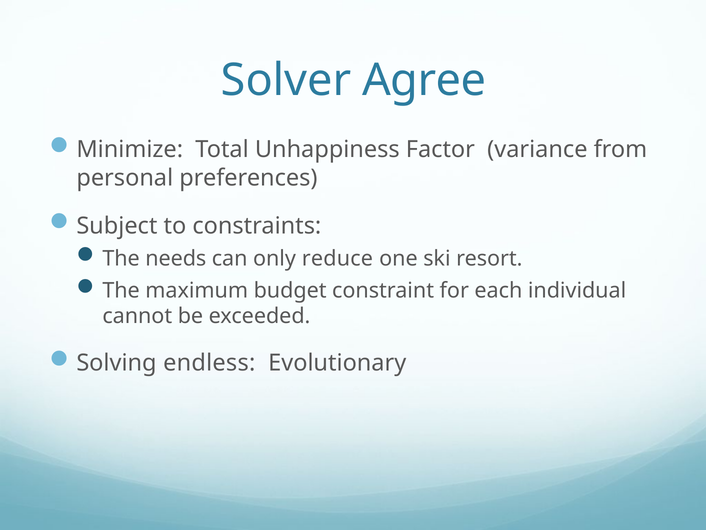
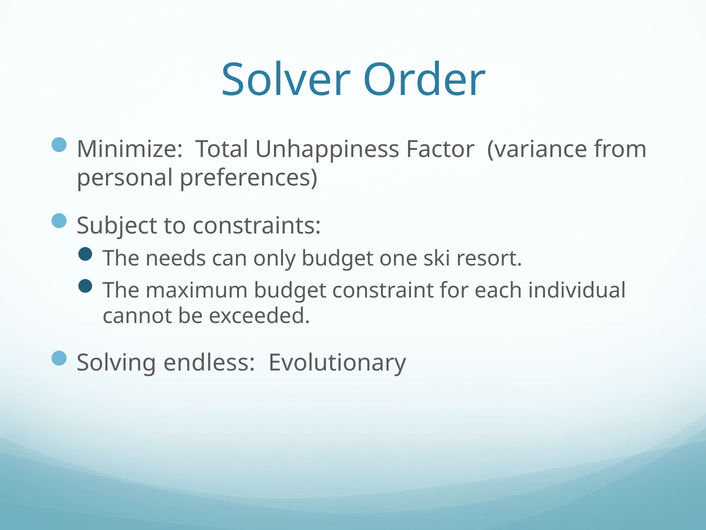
Agree: Agree -> Order
only reduce: reduce -> budget
